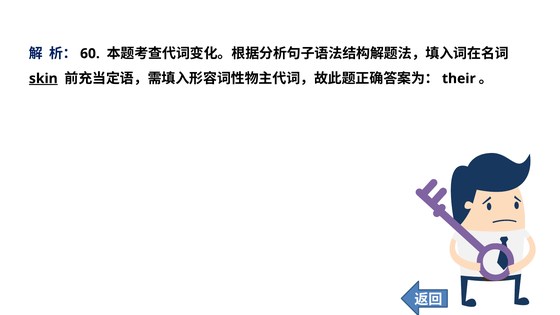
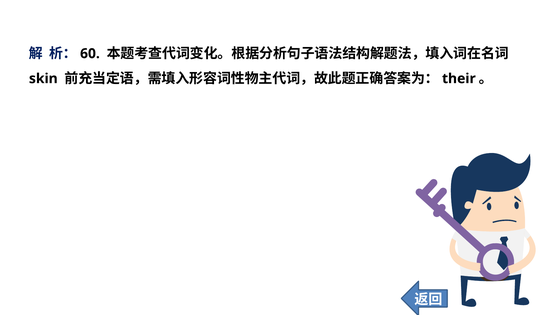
skin underline: present -> none
